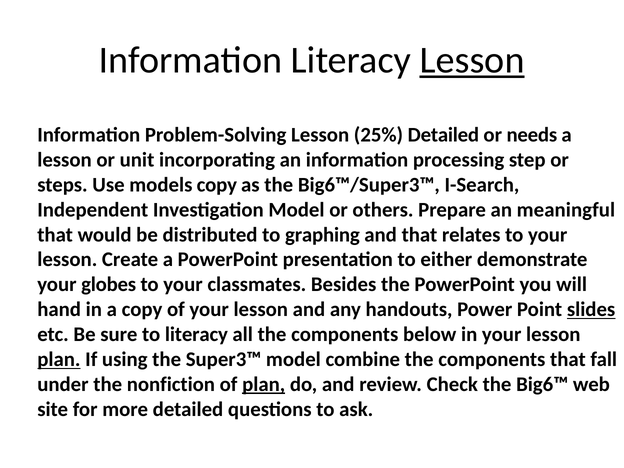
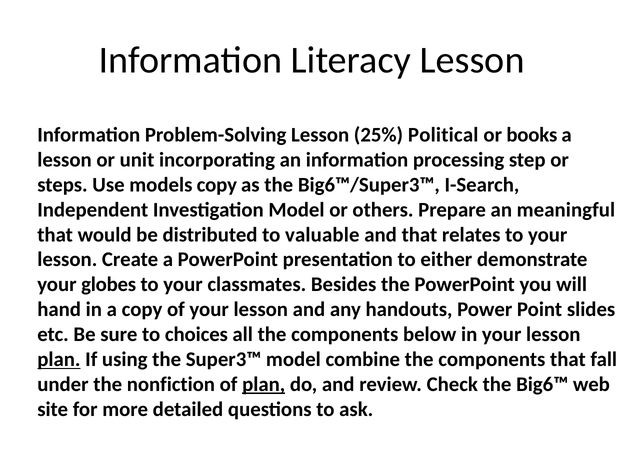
Lesson at (472, 60) underline: present -> none
25% Detailed: Detailed -> Political
needs: needs -> books
graphing: graphing -> valuable
slides underline: present -> none
to literacy: literacy -> choices
